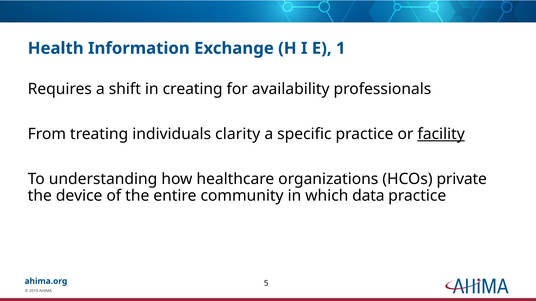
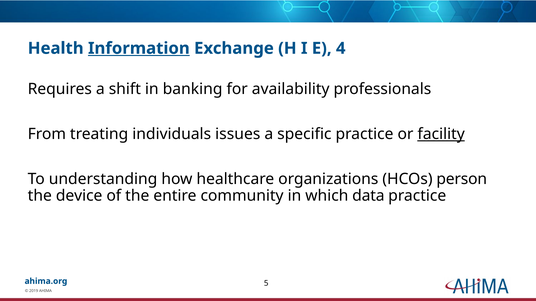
Information underline: none -> present
1: 1 -> 4
creating: creating -> banking
clarity: clarity -> issues
private: private -> person
